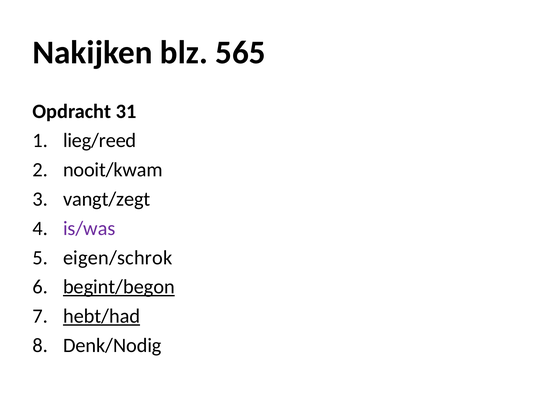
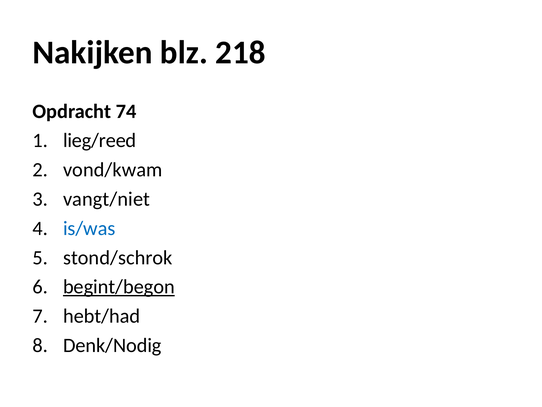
565: 565 -> 218
31: 31 -> 74
nooit/kwam: nooit/kwam -> vond/kwam
vangt/zegt: vangt/zegt -> vangt/niet
is/was colour: purple -> blue
eigen/schrok: eigen/schrok -> stond/schrok
hebt/had underline: present -> none
